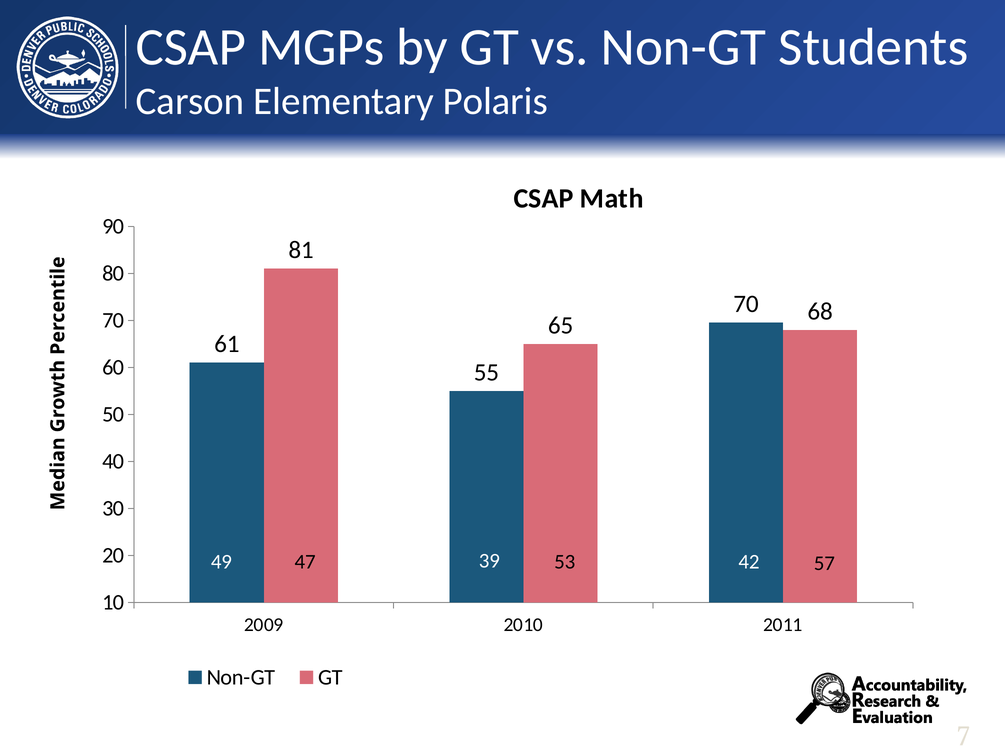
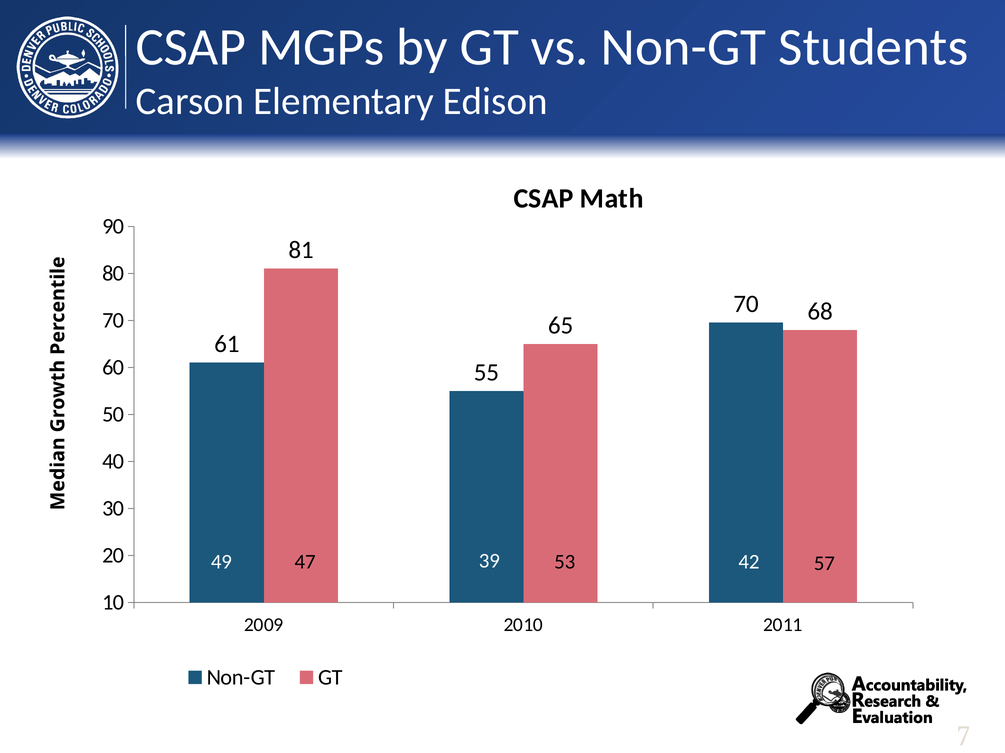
Polaris: Polaris -> Edison
